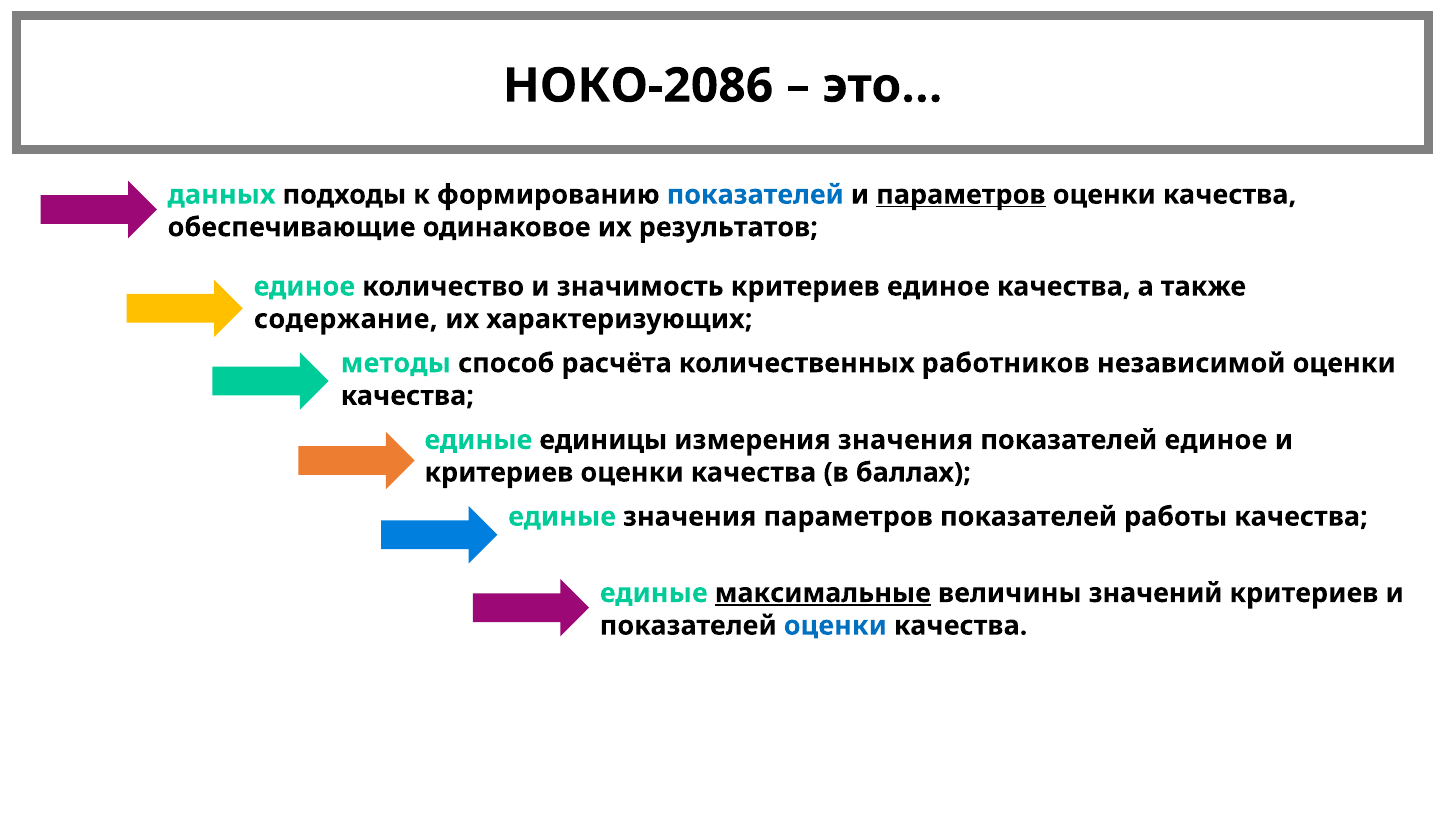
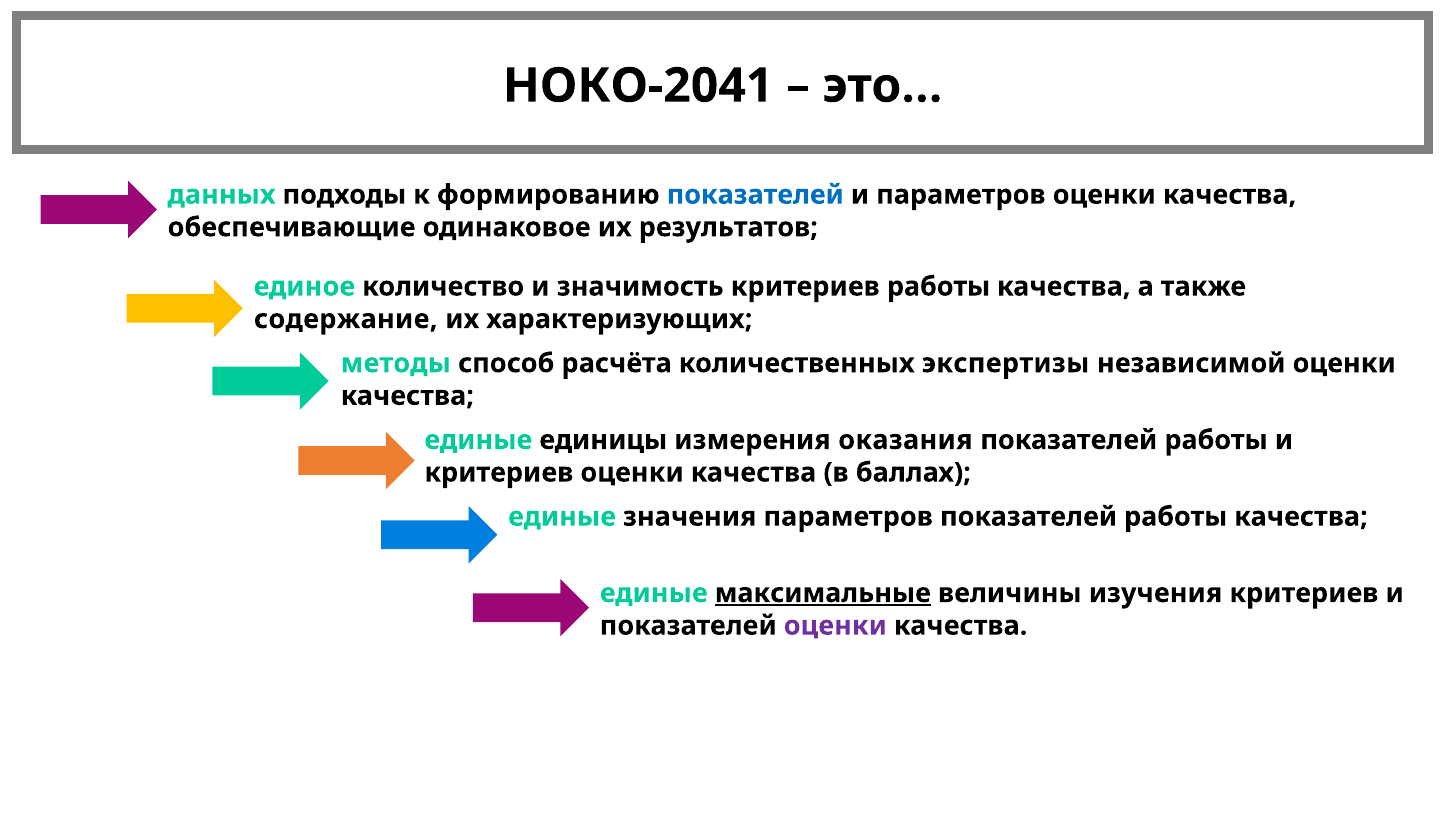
НОКО-2086: НОКО-2086 -> НОКО-2041
параметров at (961, 195) underline: present -> none
критериев единое: единое -> работы
работников: работников -> экспертизы
измерения значения: значения -> оказания
единое at (1216, 440): единое -> работы
значений: значений -> изучения
оценки at (835, 626) colour: blue -> purple
